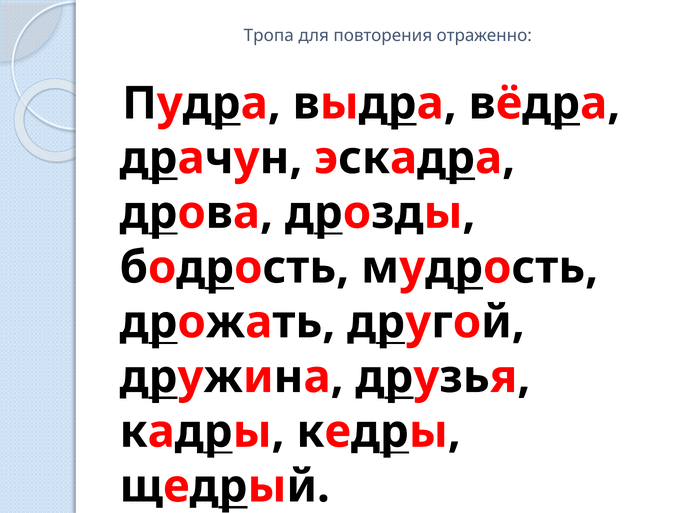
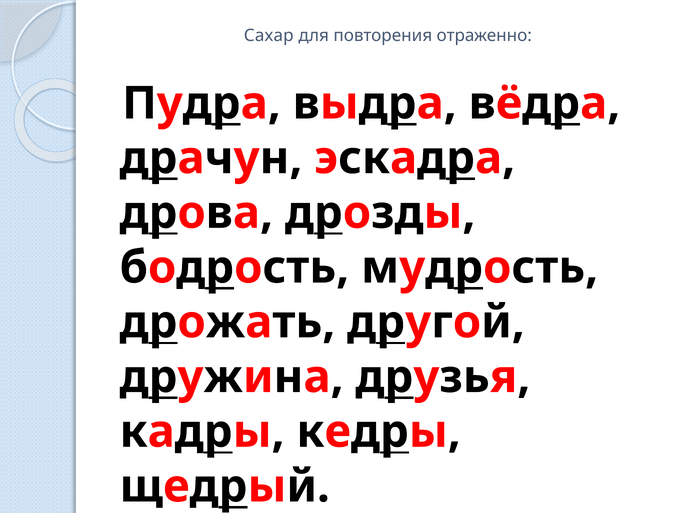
Тропа: Тропа -> Сахар
